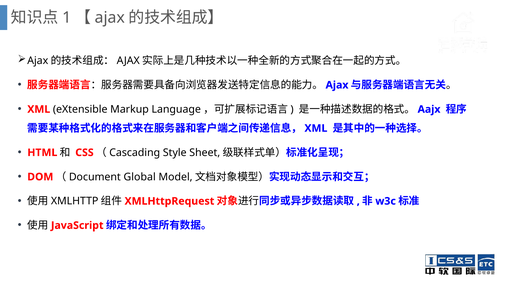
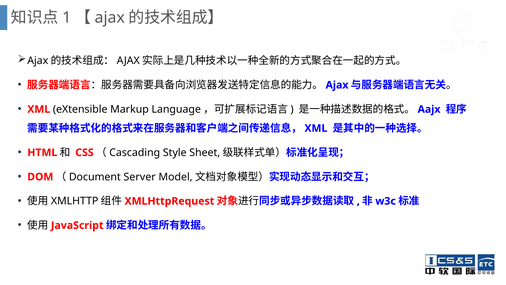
Global: Global -> Server
